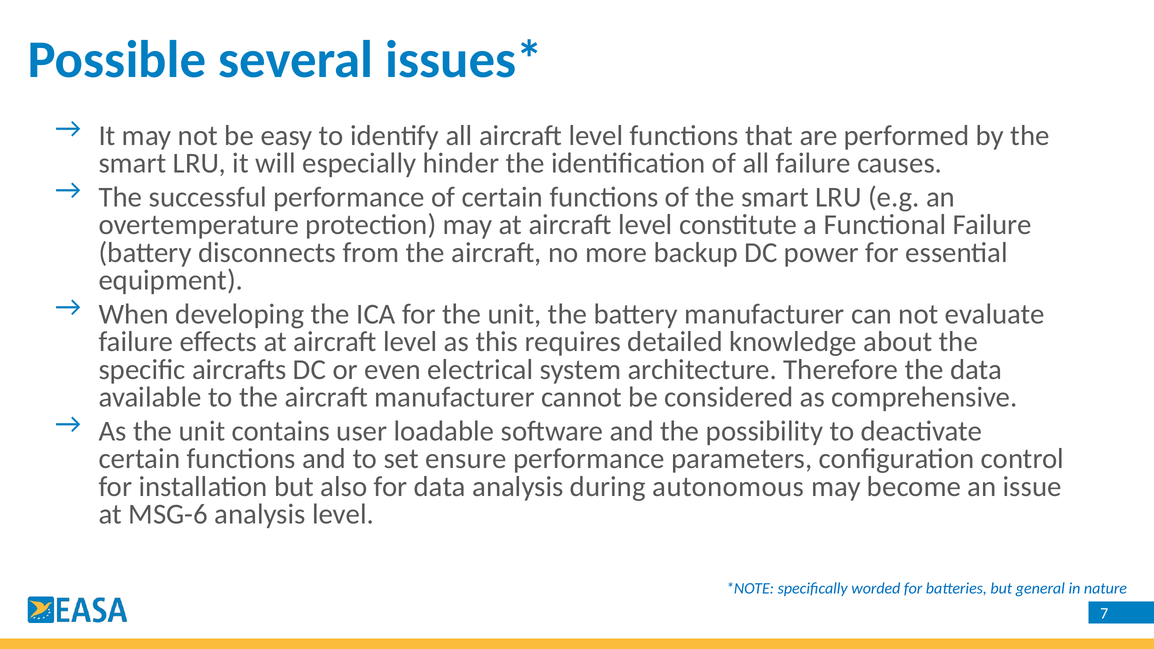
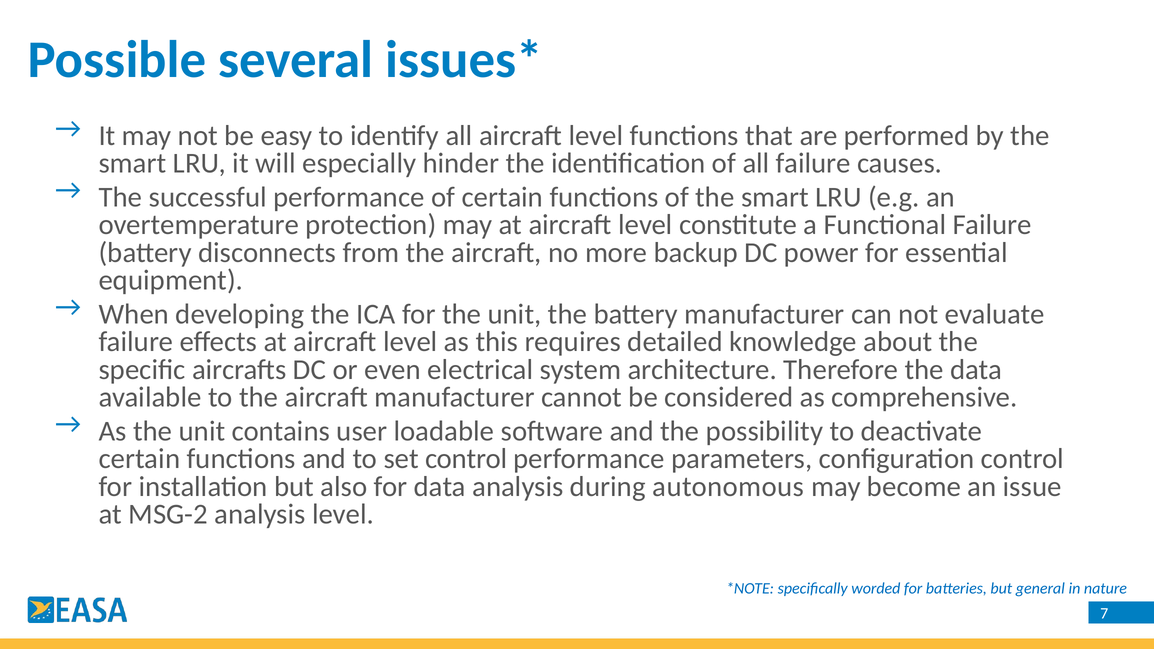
set ensure: ensure -> control
MSG-6: MSG-6 -> MSG-2
